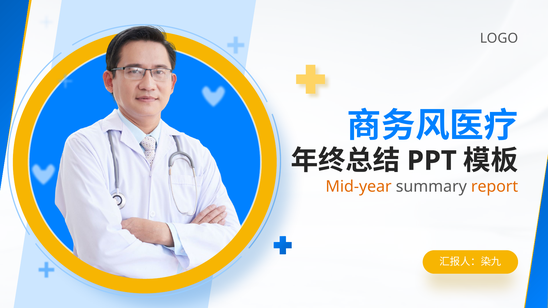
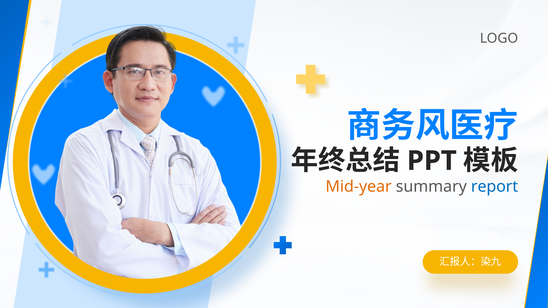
report colour: orange -> blue
